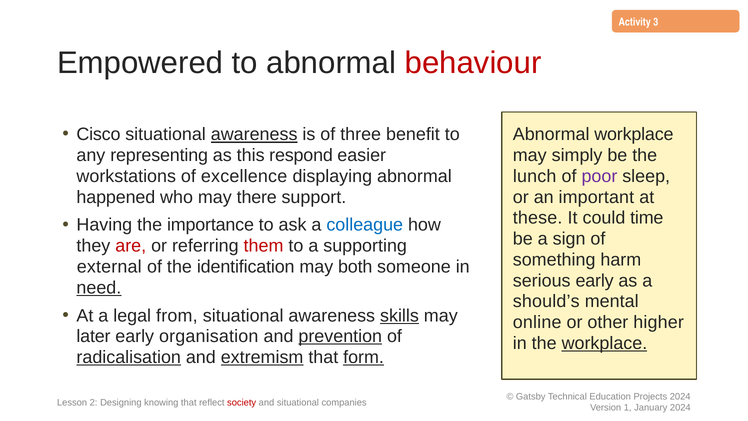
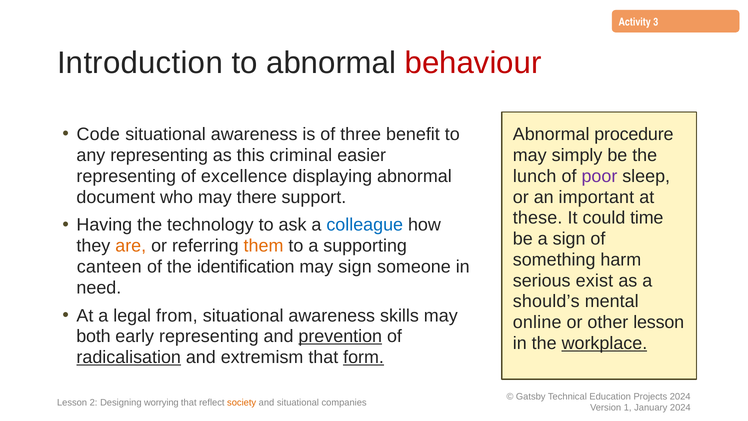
Empowered: Empowered -> Introduction
Cisco: Cisco -> Code
awareness at (254, 134) underline: present -> none
Abnormal workplace: workplace -> procedure
respond: respond -> criminal
workstations at (126, 176): workstations -> representing
happened: happened -> document
importance: importance -> technology
are colour: red -> orange
them colour: red -> orange
external: external -> canteen
may both: both -> sign
serious early: early -> exist
need underline: present -> none
skills underline: present -> none
other higher: higher -> lesson
later: later -> both
early organisation: organisation -> representing
extremism underline: present -> none
knowing: knowing -> worrying
society colour: red -> orange
